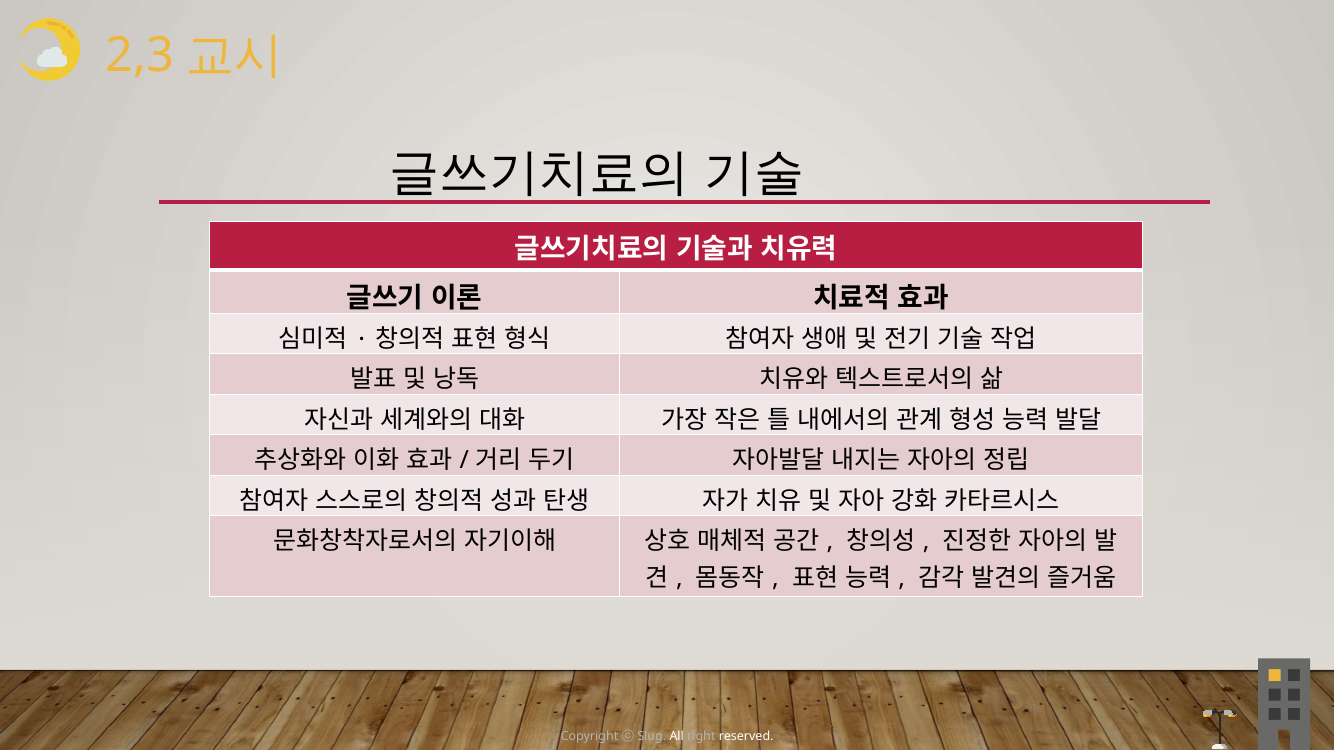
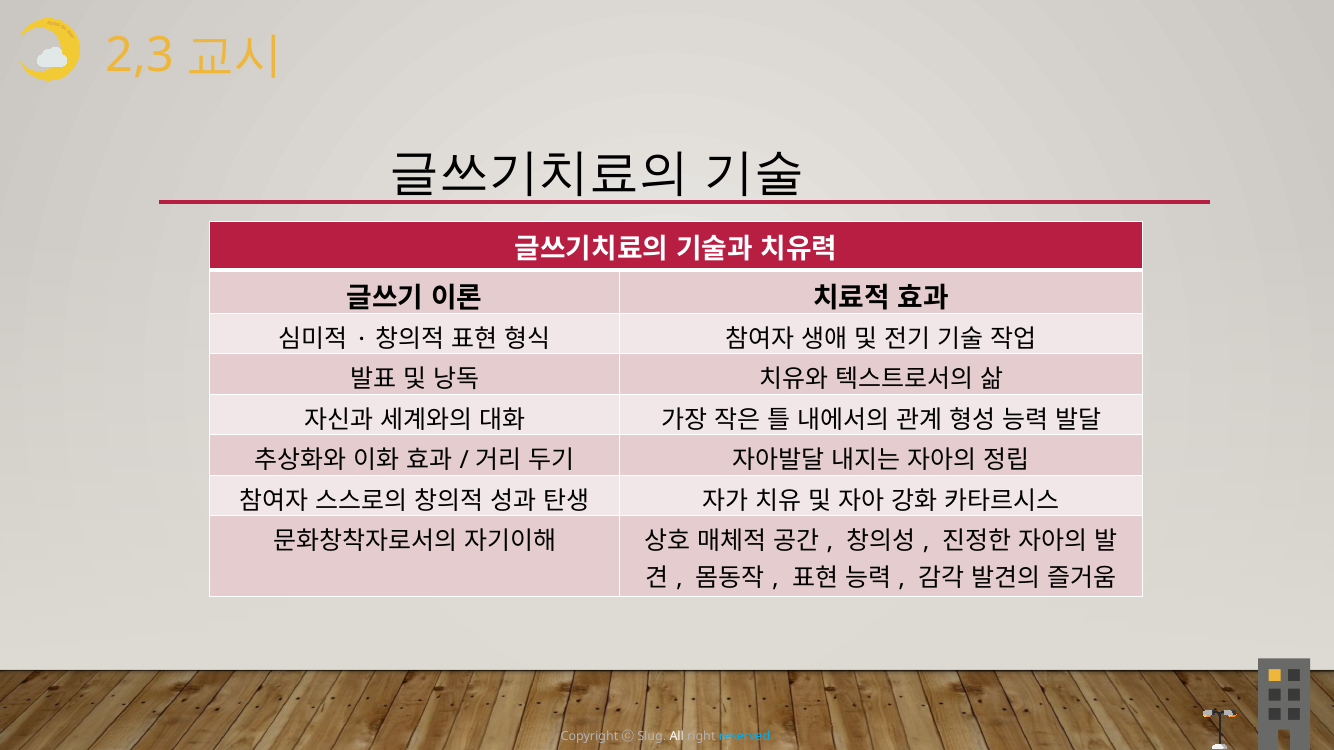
reserved colour: white -> light blue
